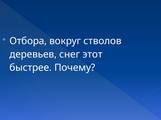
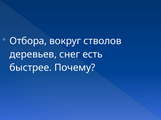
этот: этот -> есть
